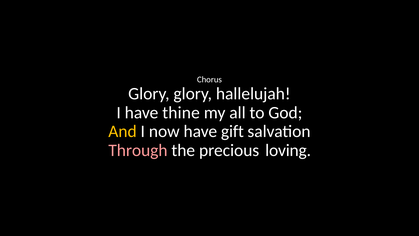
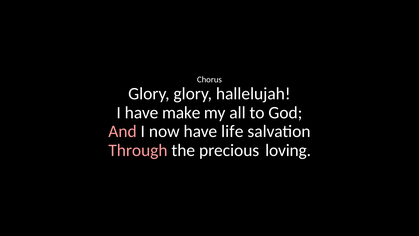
thine: thine -> make
And colour: yellow -> pink
gift: gift -> life
